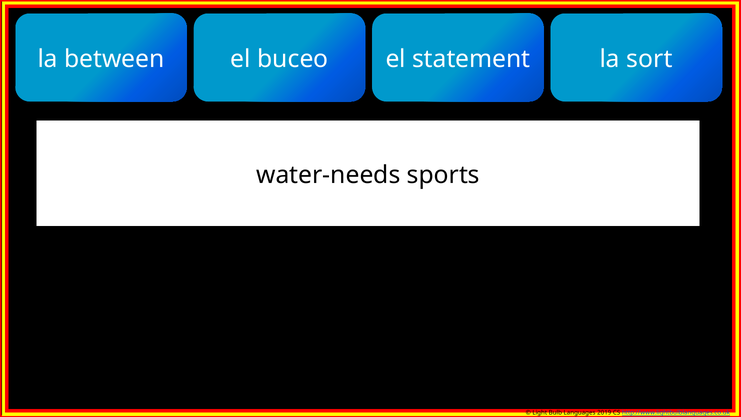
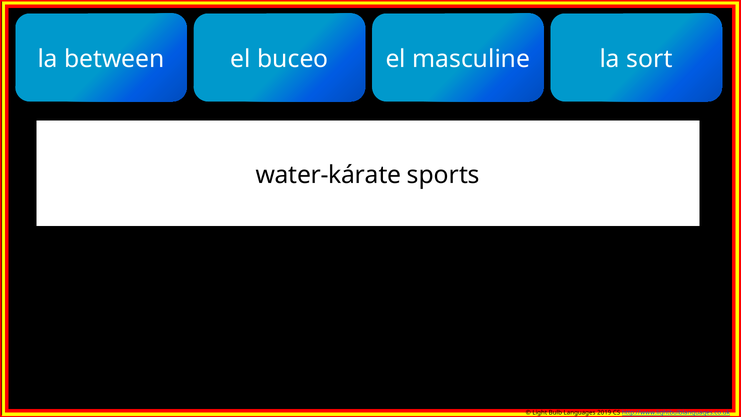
statement: statement -> masculine
water-needs: water-needs -> water-kárate
